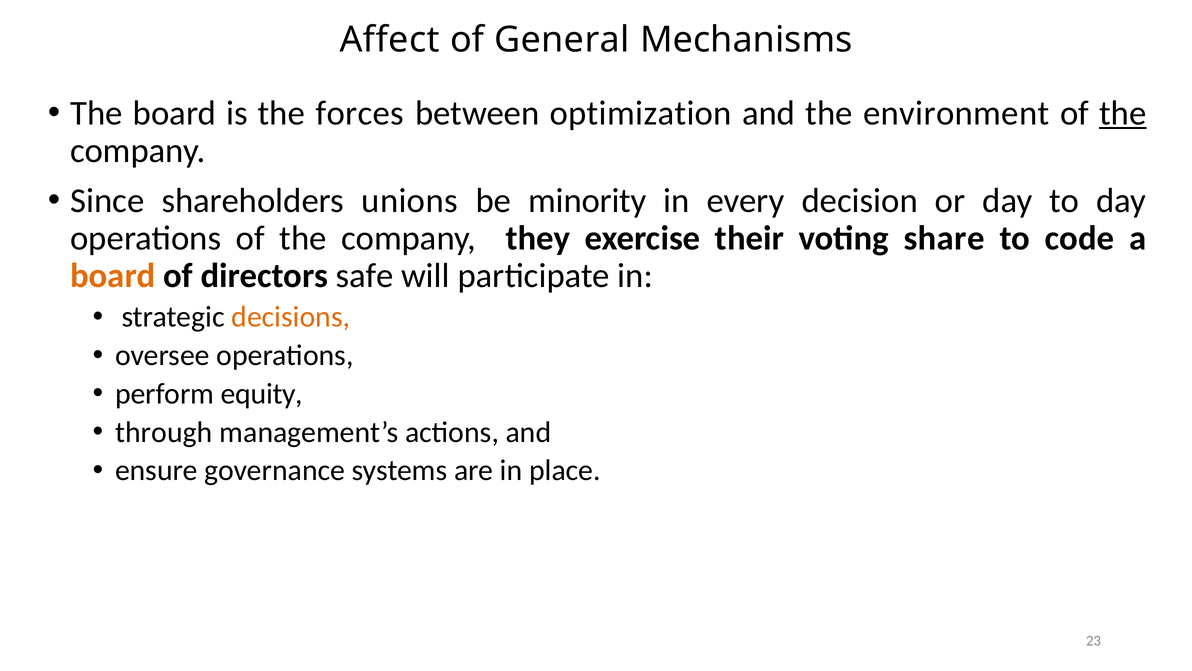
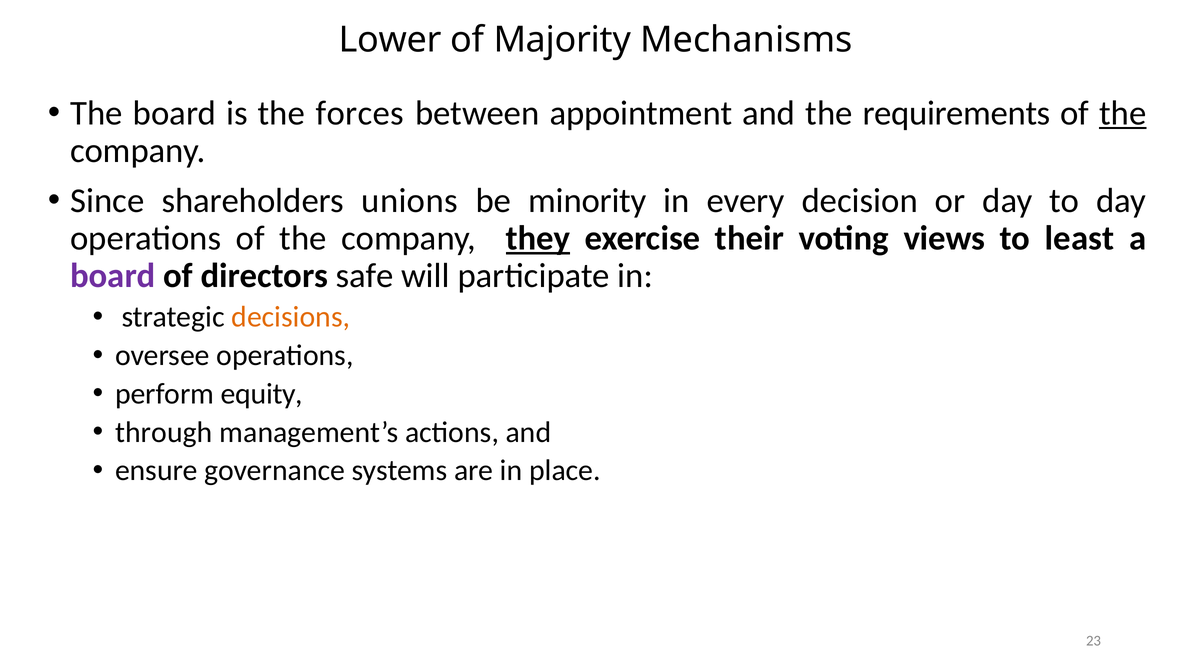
Affect: Affect -> Lower
General: General -> Majority
optimization: optimization -> appointment
environment: environment -> requirements
they underline: none -> present
share: share -> views
code: code -> least
board at (113, 276) colour: orange -> purple
